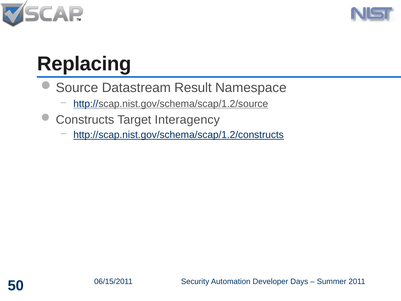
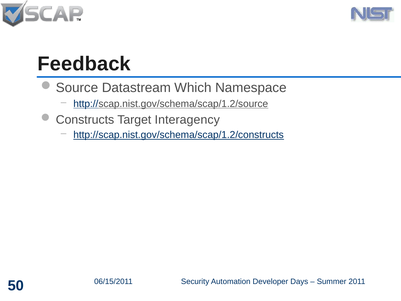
Replacing: Replacing -> Feedback
Result: Result -> Which
